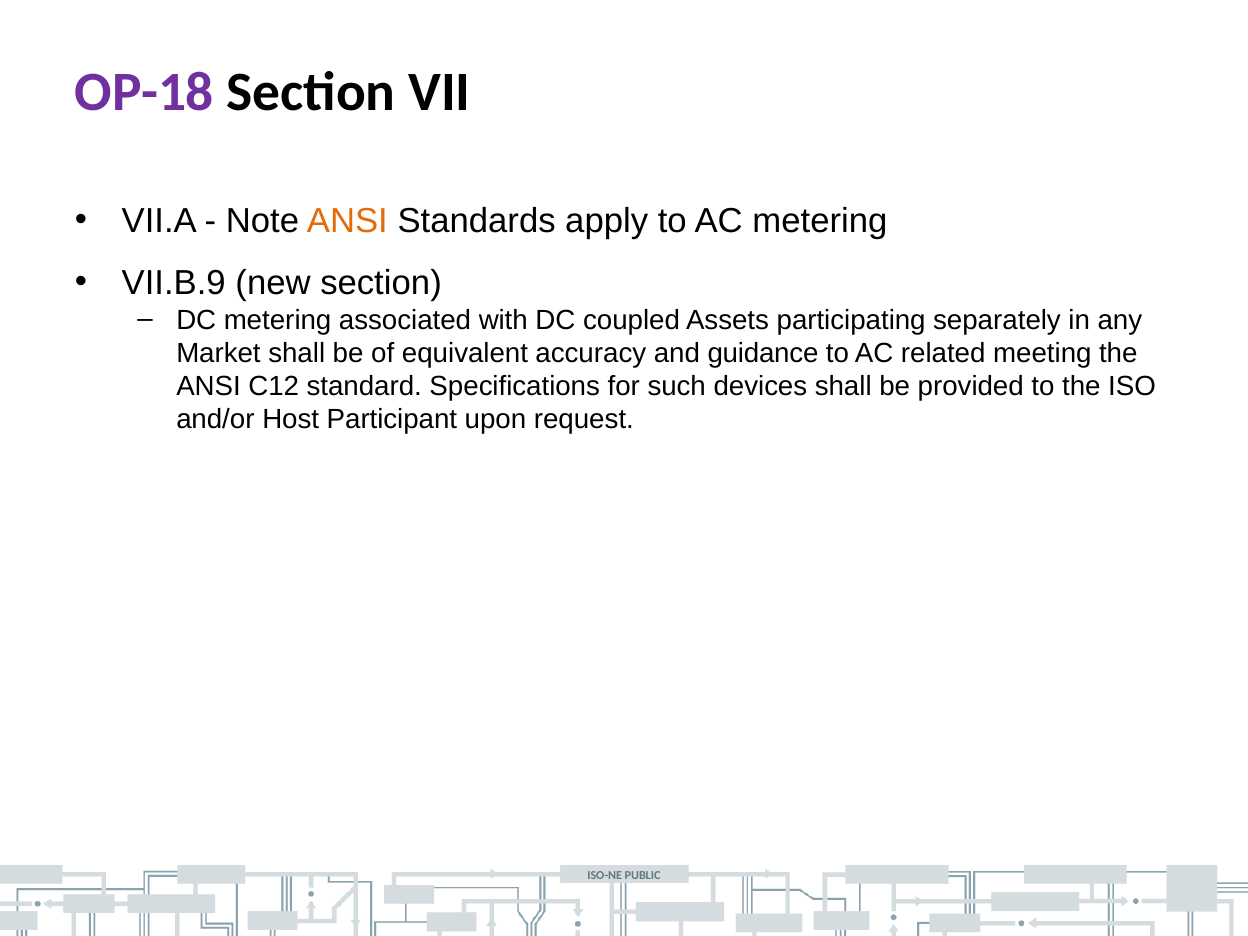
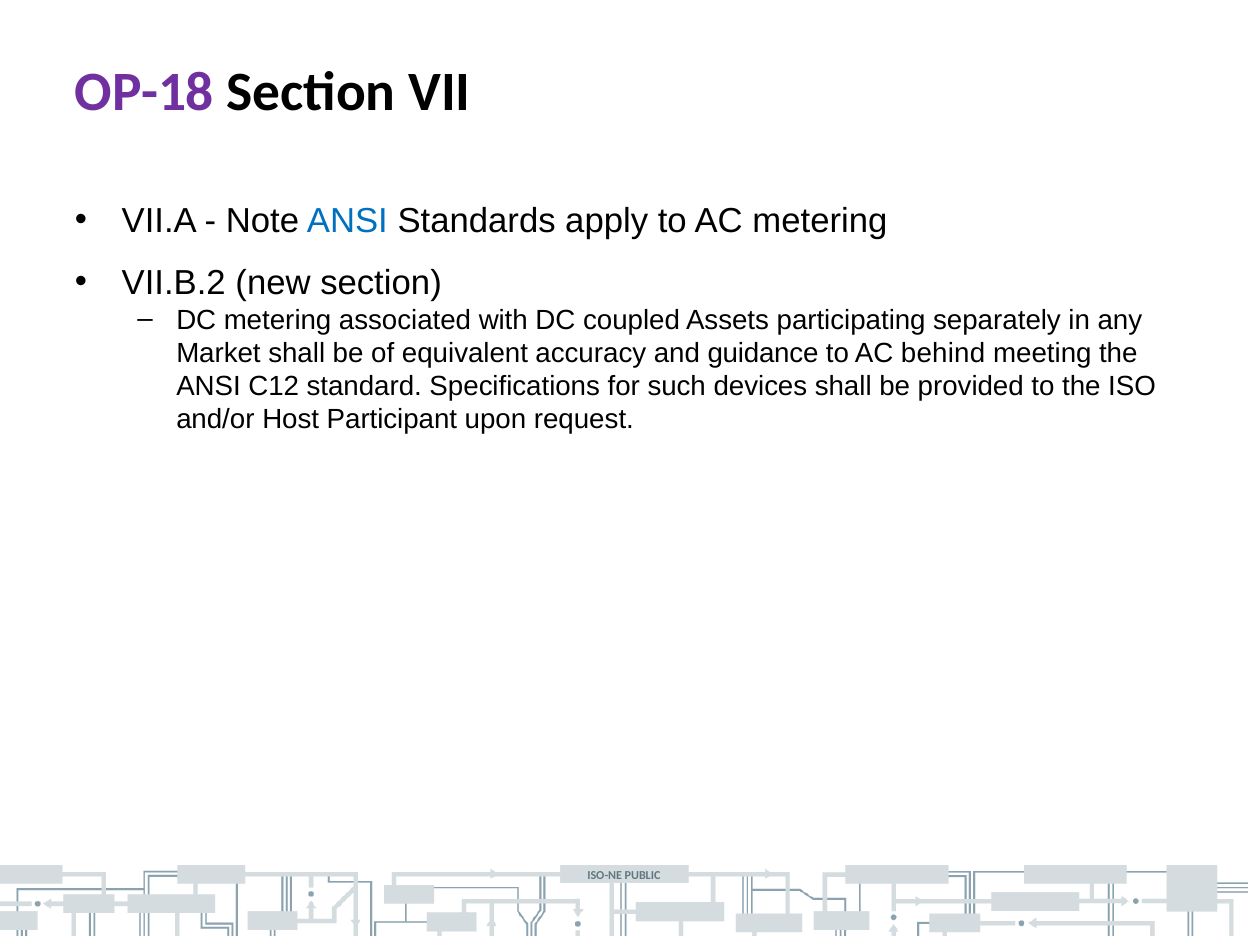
ANSI at (347, 221) colour: orange -> blue
VII.B.9: VII.B.9 -> VII.B.2
related: related -> behind
